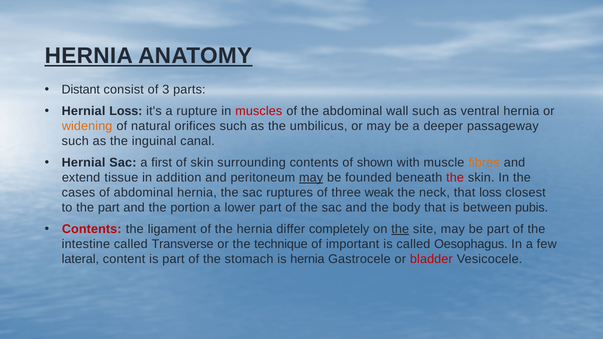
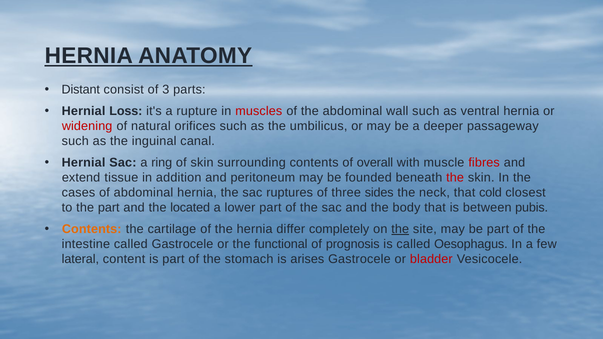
widening colour: orange -> red
first: first -> ring
shown: shown -> overall
fibres colour: orange -> red
may at (311, 178) underline: present -> none
weak: weak -> sides
that loss: loss -> cold
portion: portion -> located
Contents at (92, 229) colour: red -> orange
ligament: ligament -> cartilage
called Transverse: Transverse -> Gastrocele
technique: technique -> functional
important: important -> prognosis
is hernia: hernia -> arises
